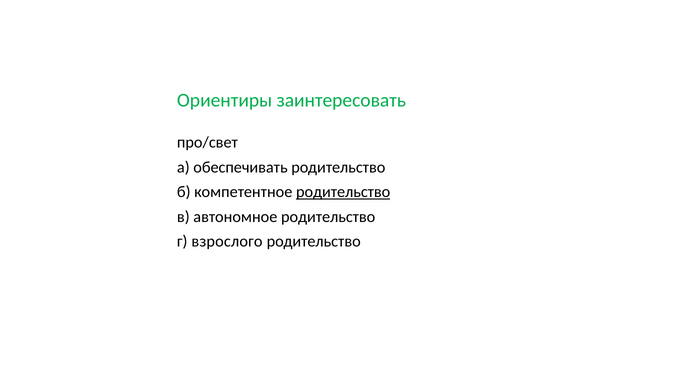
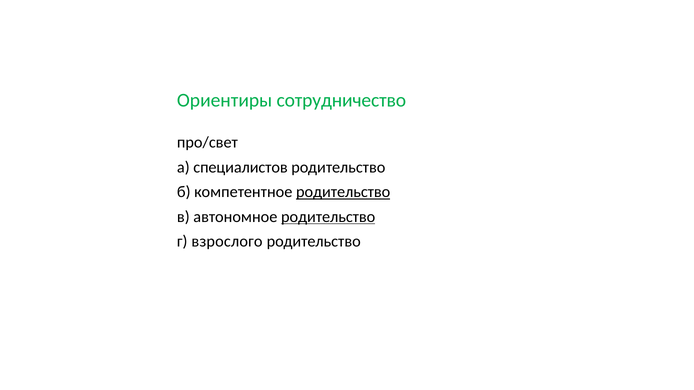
заинтересовать: заинтересовать -> сотрудничество
обеспечивать: обеспечивать -> специалистов
родительство at (328, 217) underline: none -> present
